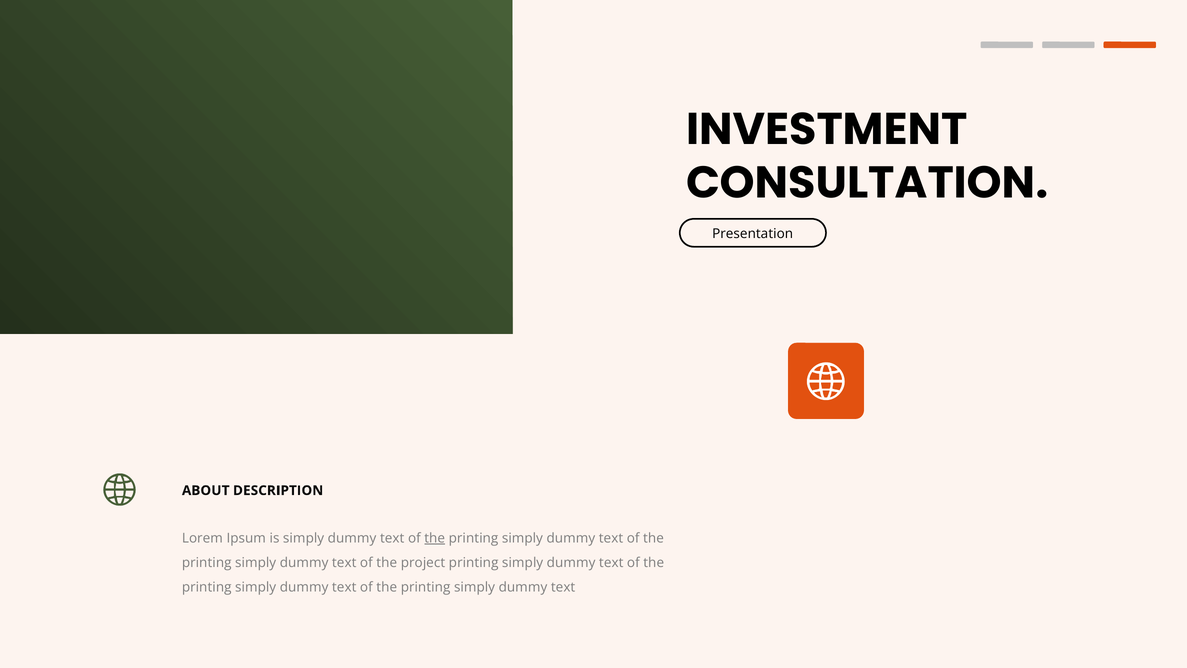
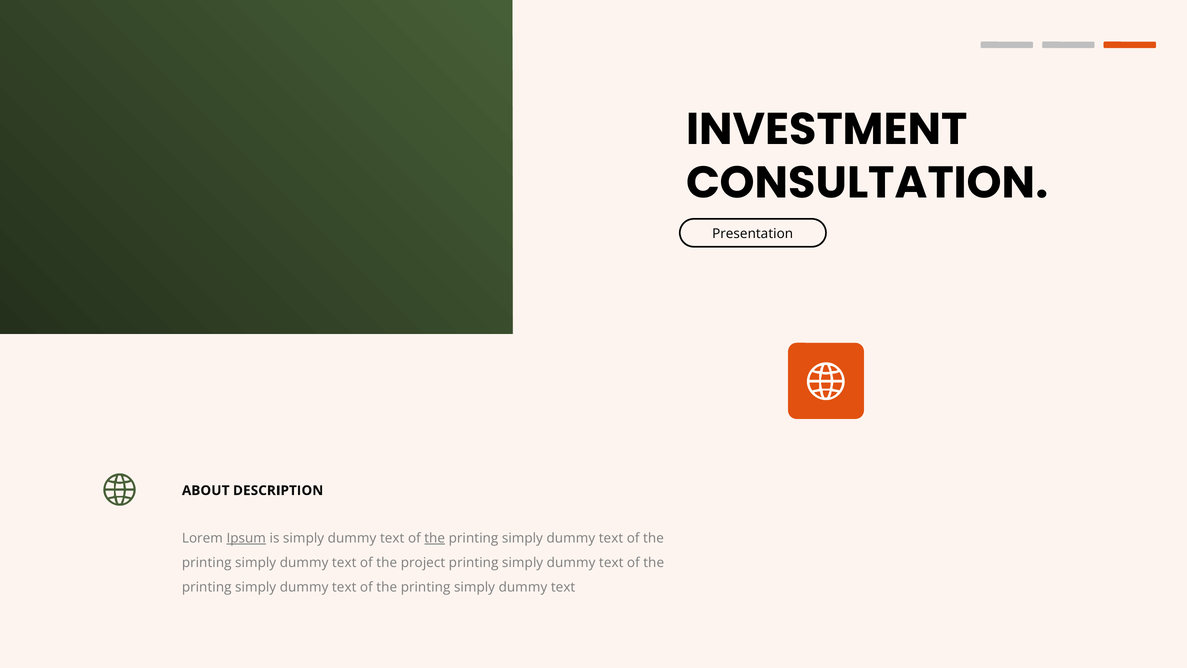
Ipsum underline: none -> present
